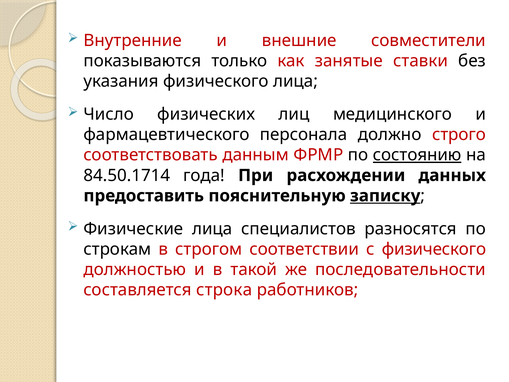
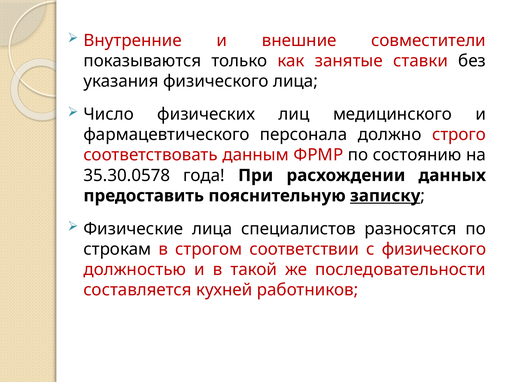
состоянию underline: present -> none
84.50.1714: 84.50.1714 -> 35.30.0578
строка: строка -> кухней
